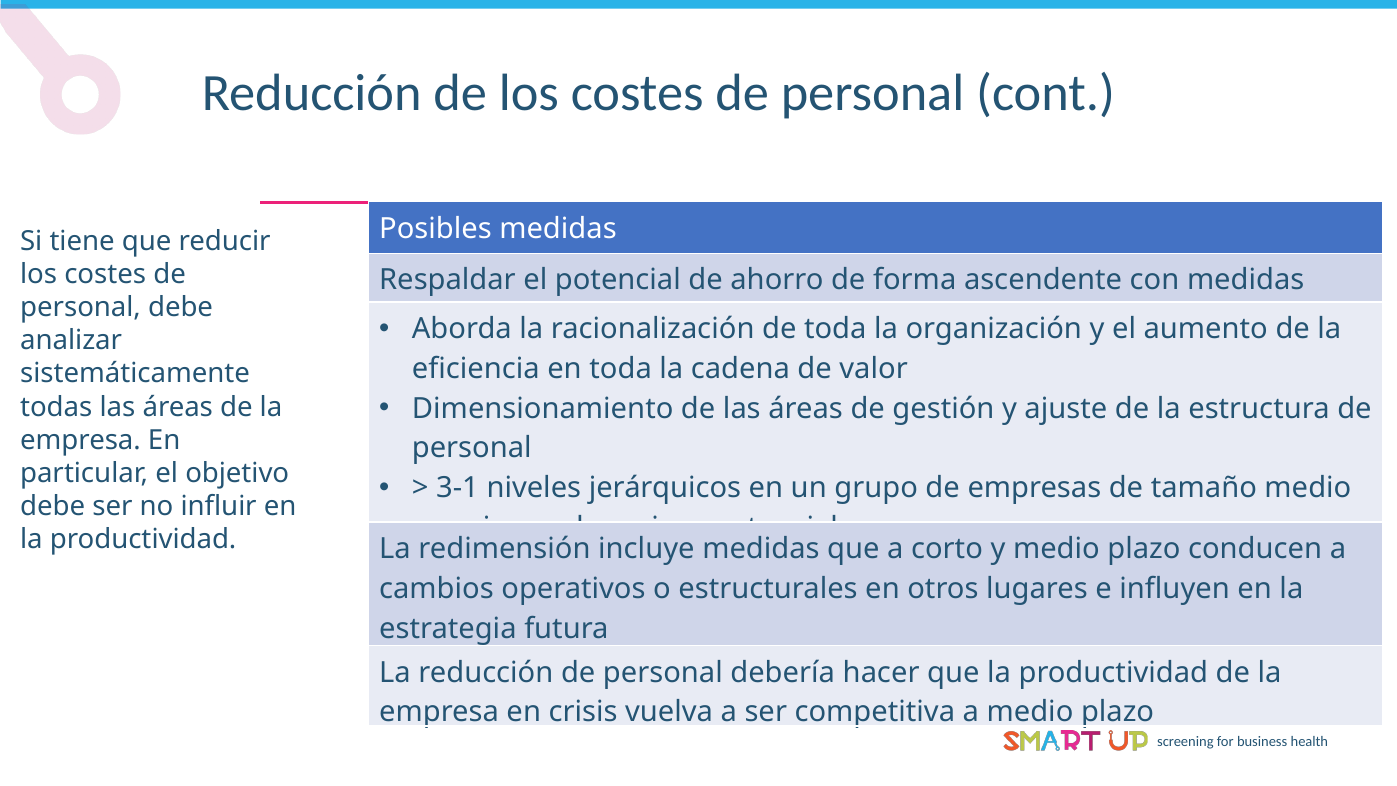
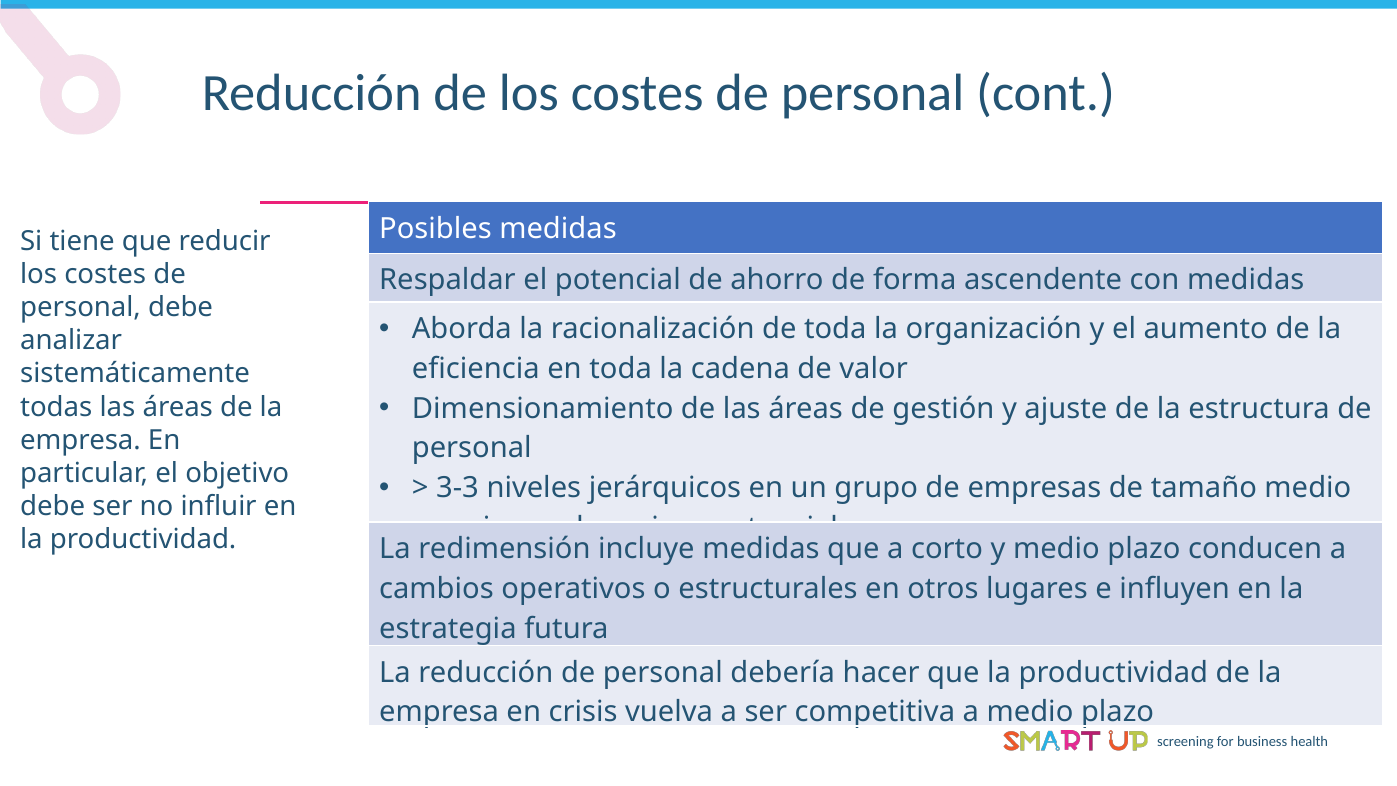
3-1: 3-1 -> 3-3
